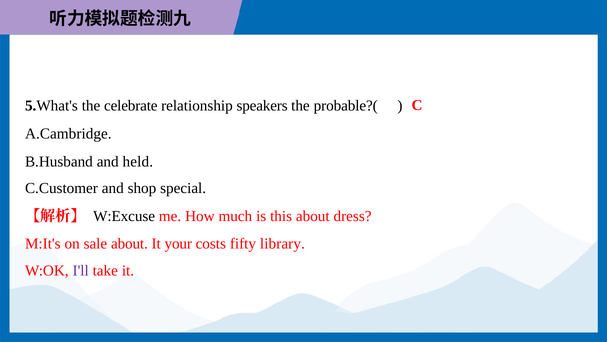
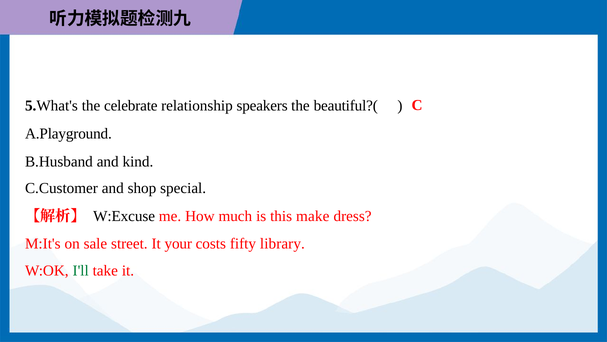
probable?(: probable?( -> beautiful?(
A.Cambridge: A.Cambridge -> A.Playground
held: held -> kind
this about: about -> make
sale about: about -> street
I'll colour: purple -> green
